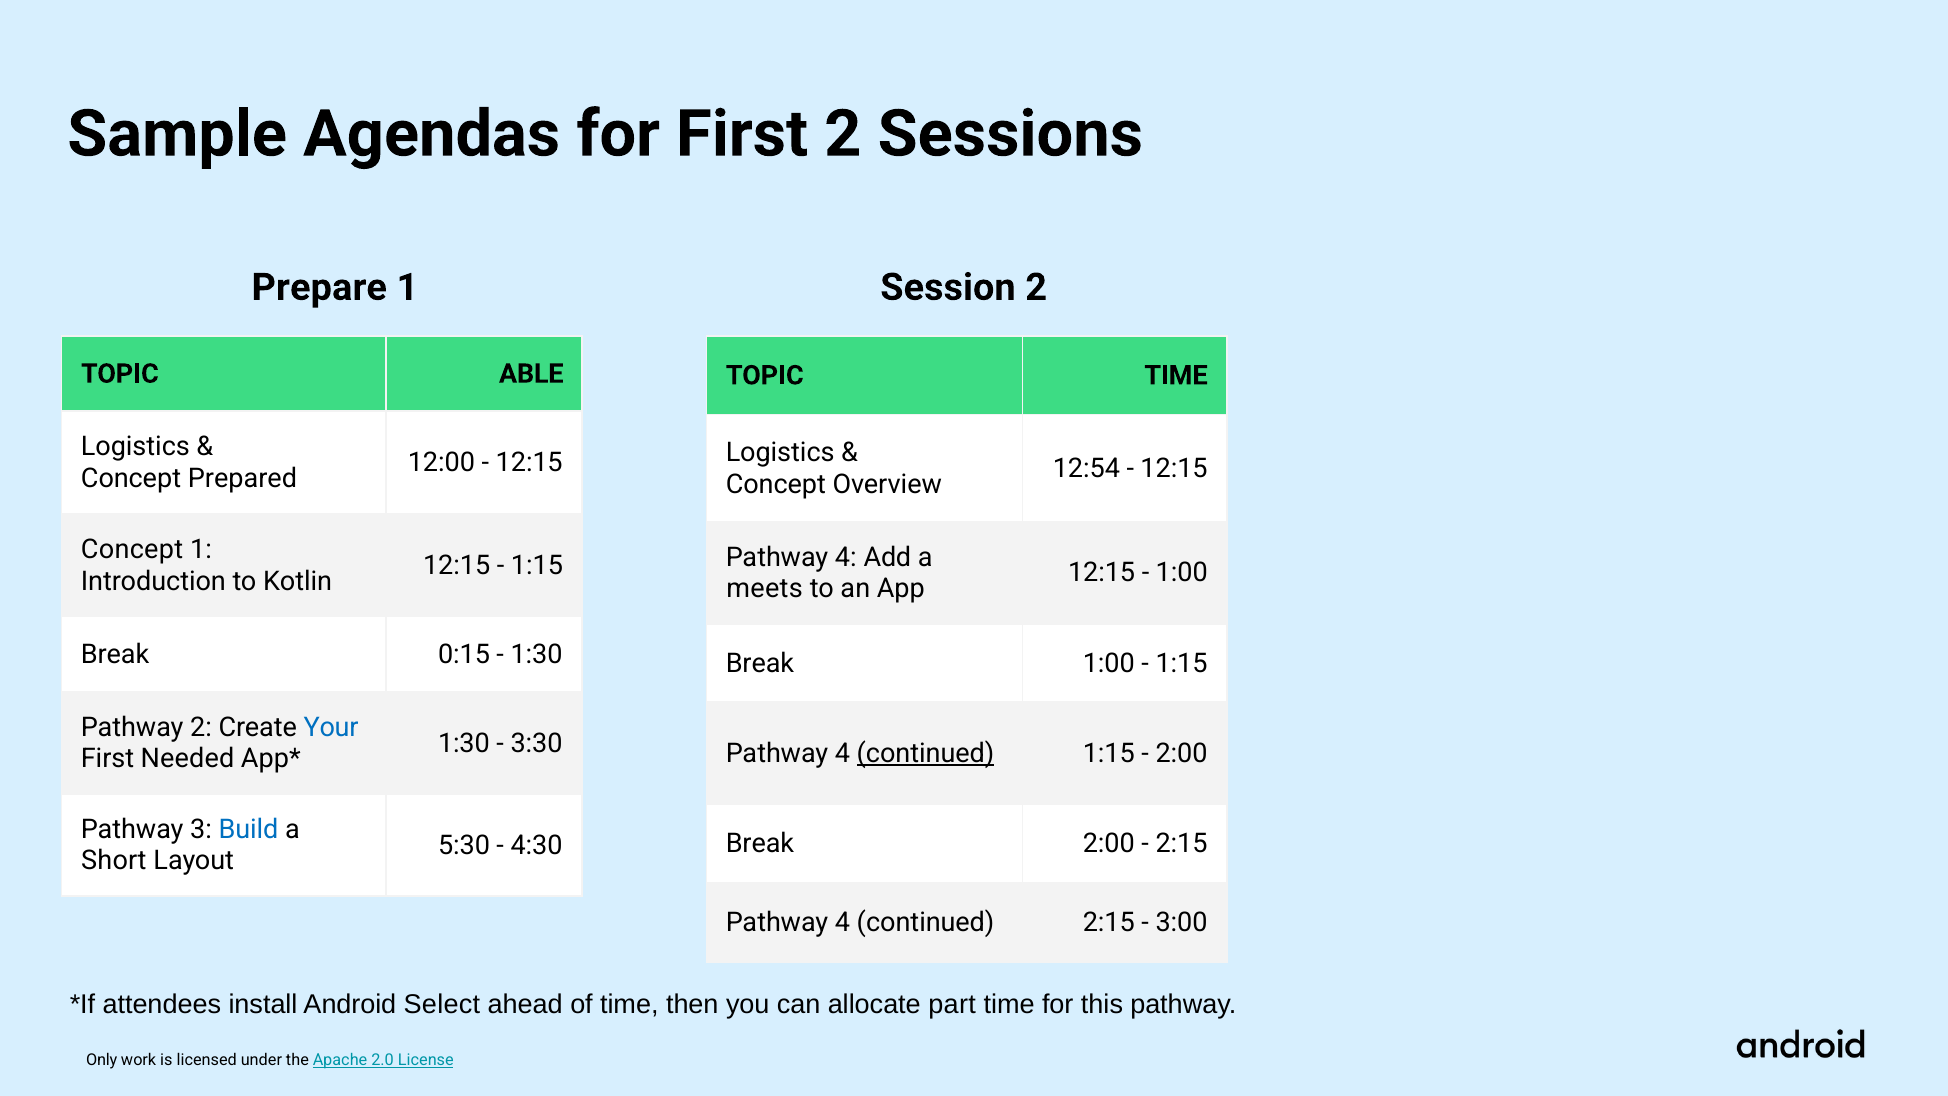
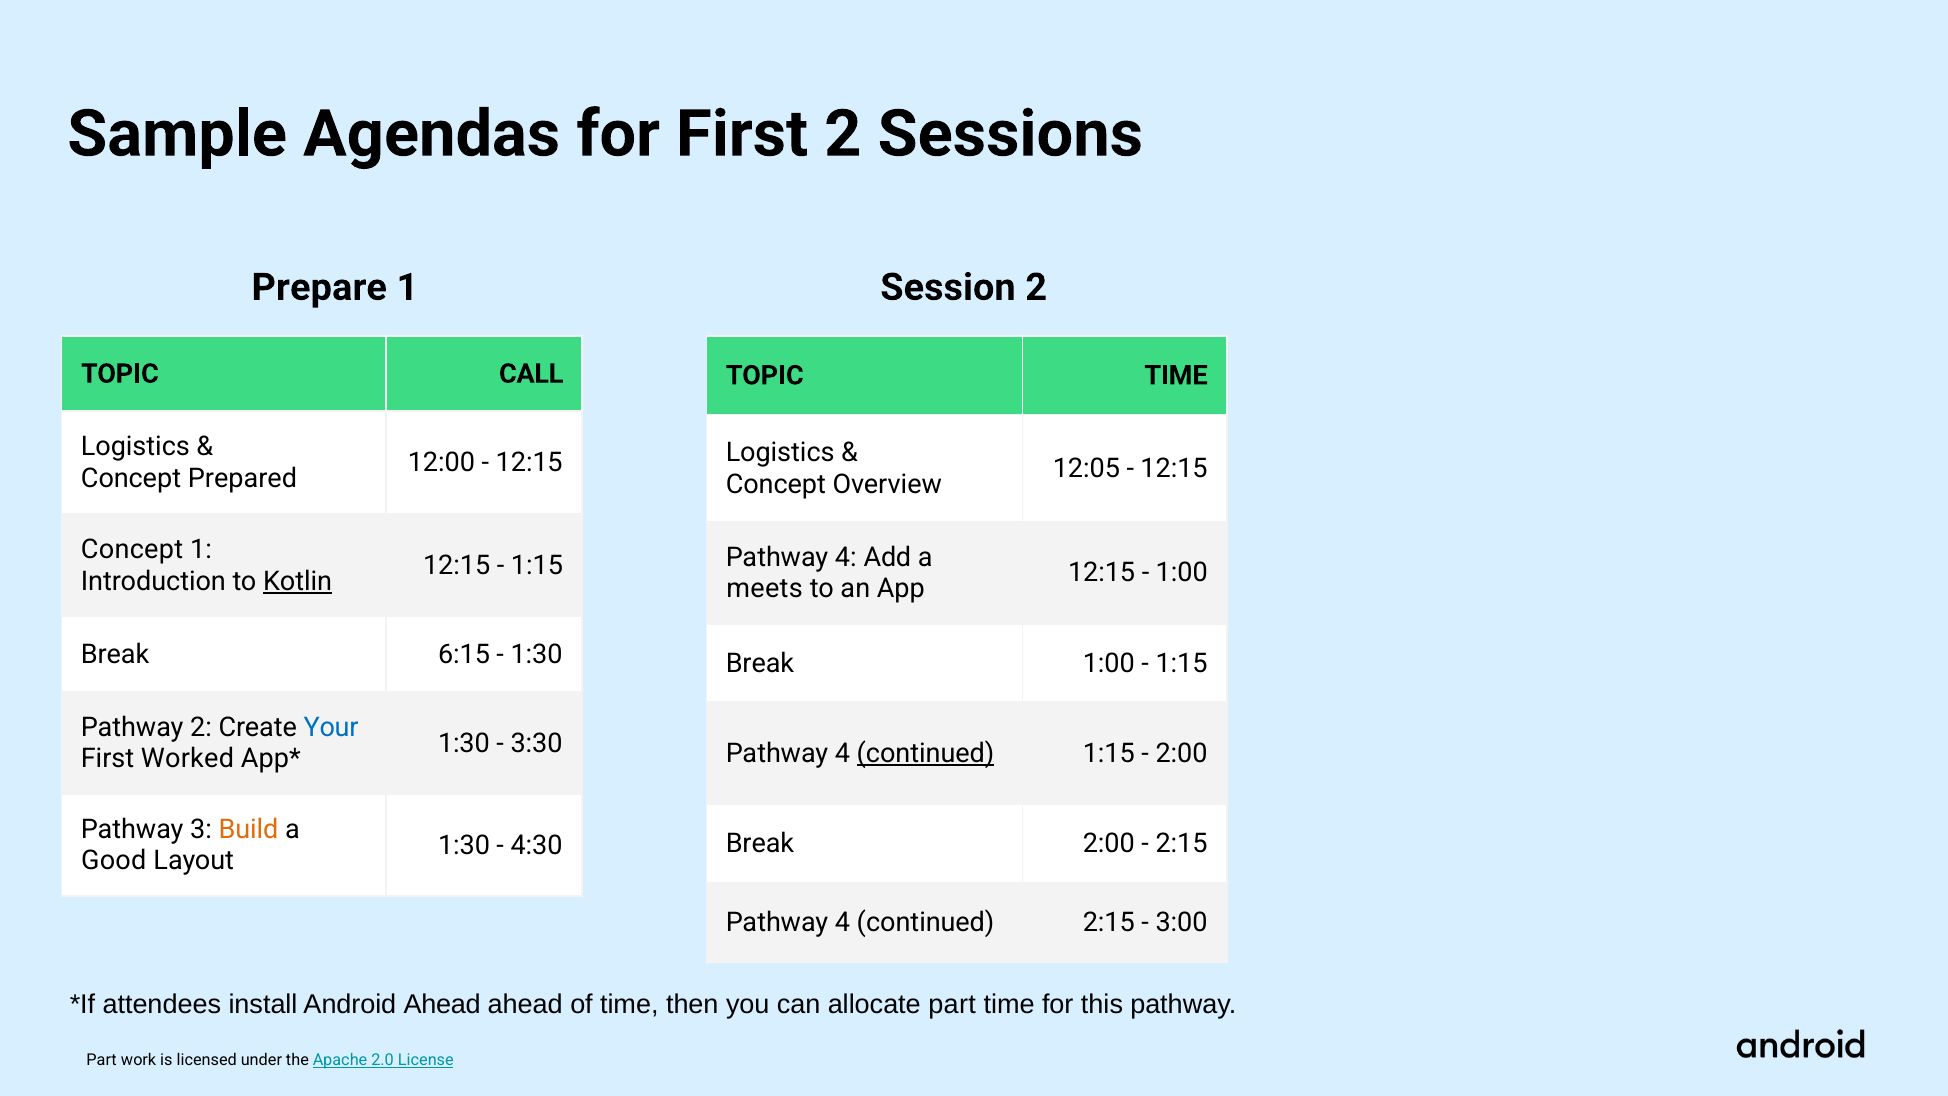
ABLE: ABLE -> CALL
12:54: 12:54 -> 12:05
Kotlin underline: none -> present
0:15: 0:15 -> 6:15
Needed: Needed -> Worked
Build colour: blue -> orange
5:30 at (464, 845): 5:30 -> 1:30
Short: Short -> Good
Android Select: Select -> Ahead
Only at (102, 1060): Only -> Part
